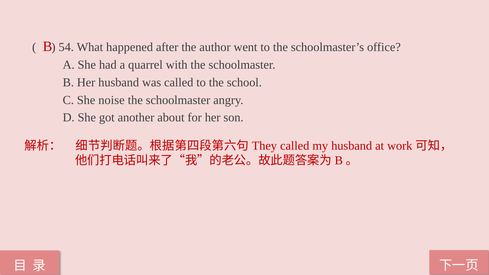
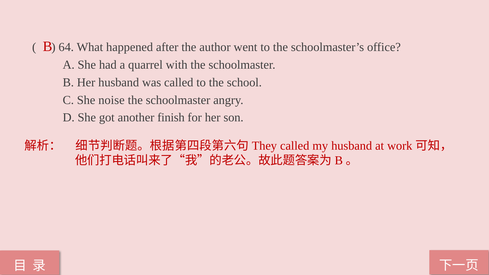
54: 54 -> 64
about: about -> finish
